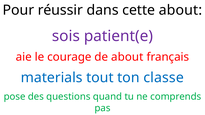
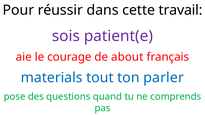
cette about: about -> travail
classe: classe -> parler
